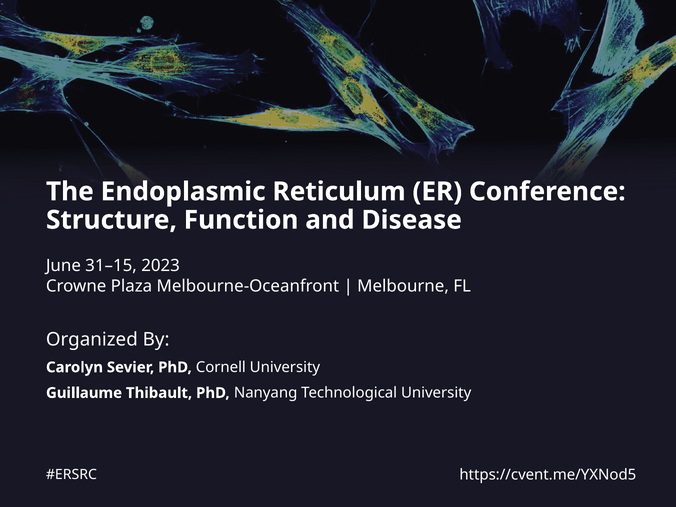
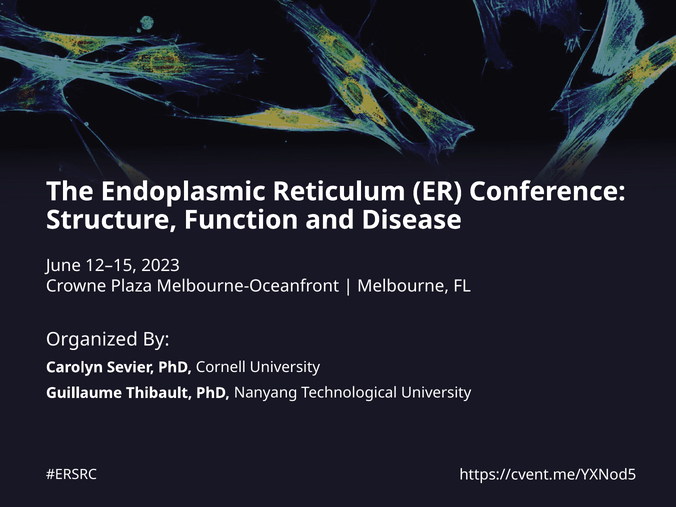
31–15: 31–15 -> 12–15
